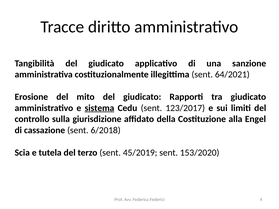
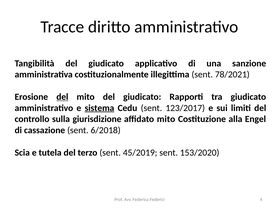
64/2021: 64/2021 -> 78/2021
del at (62, 97) underline: none -> present
affidato della: della -> mito
